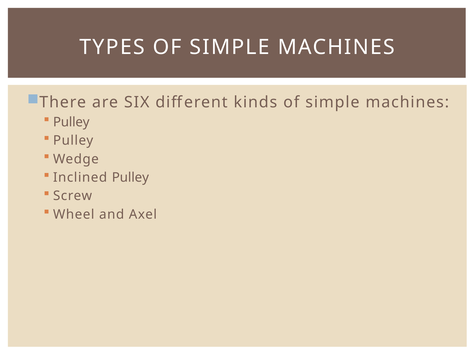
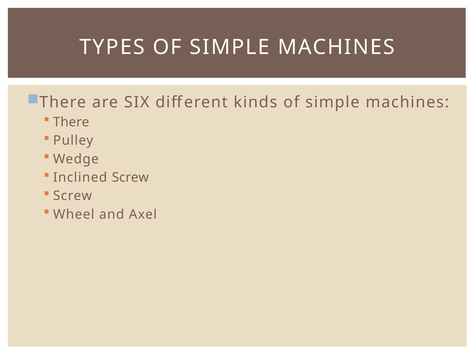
Pulley at (71, 122): Pulley -> There
Inclined Pulley: Pulley -> Screw
